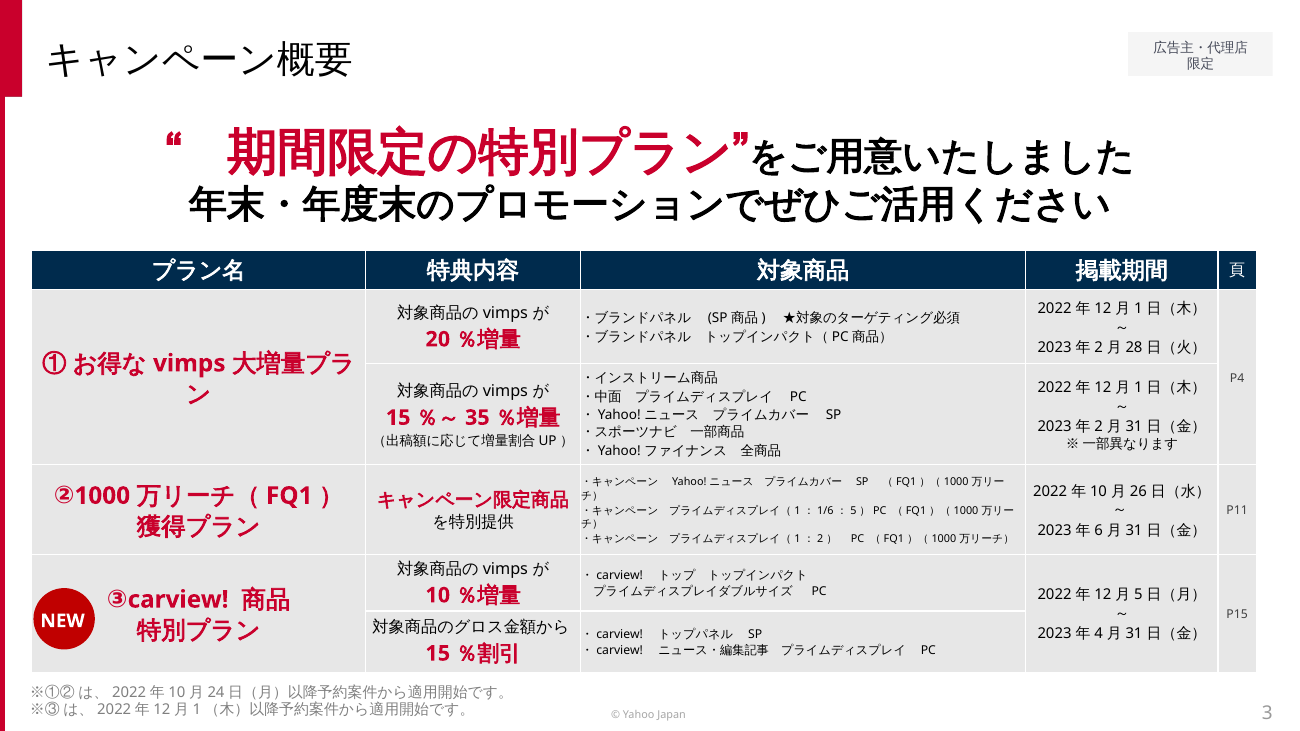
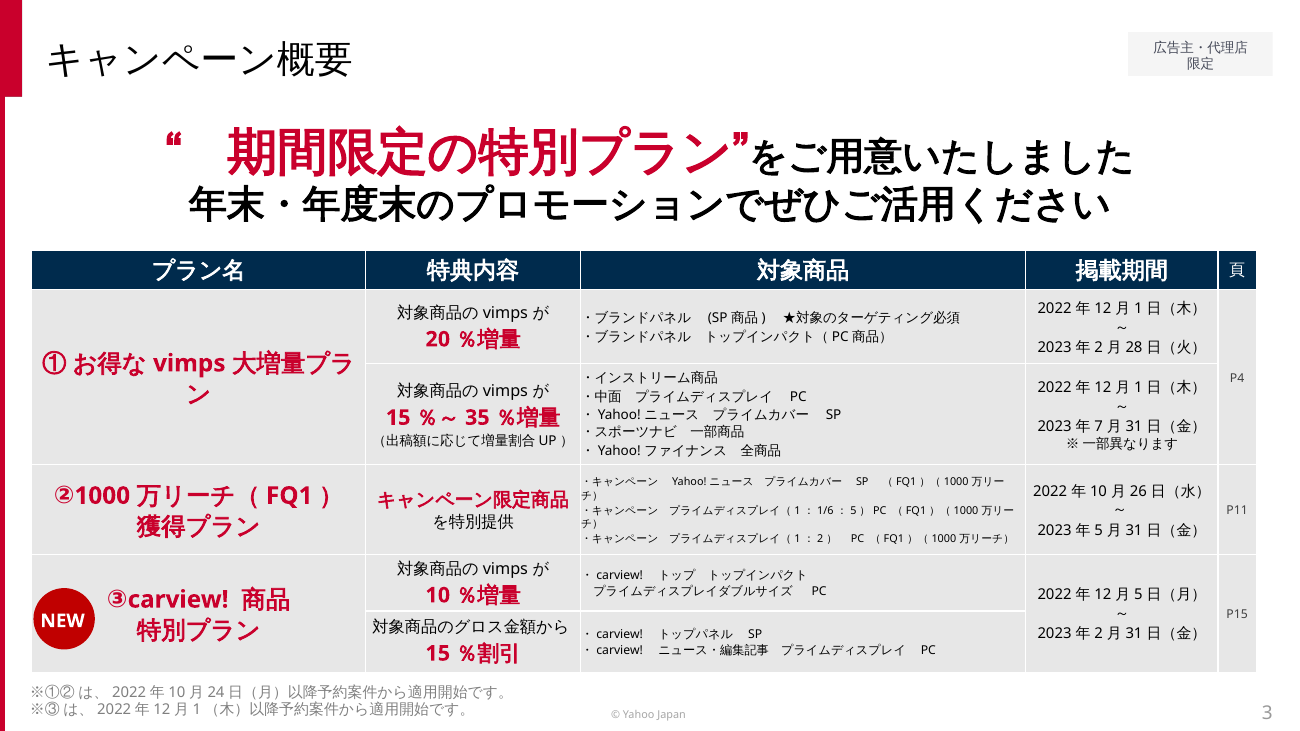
2 at (1099, 427): 2 -> 7
6 at (1099, 530): 6 -> 5
4 at (1099, 634): 4 -> 2
